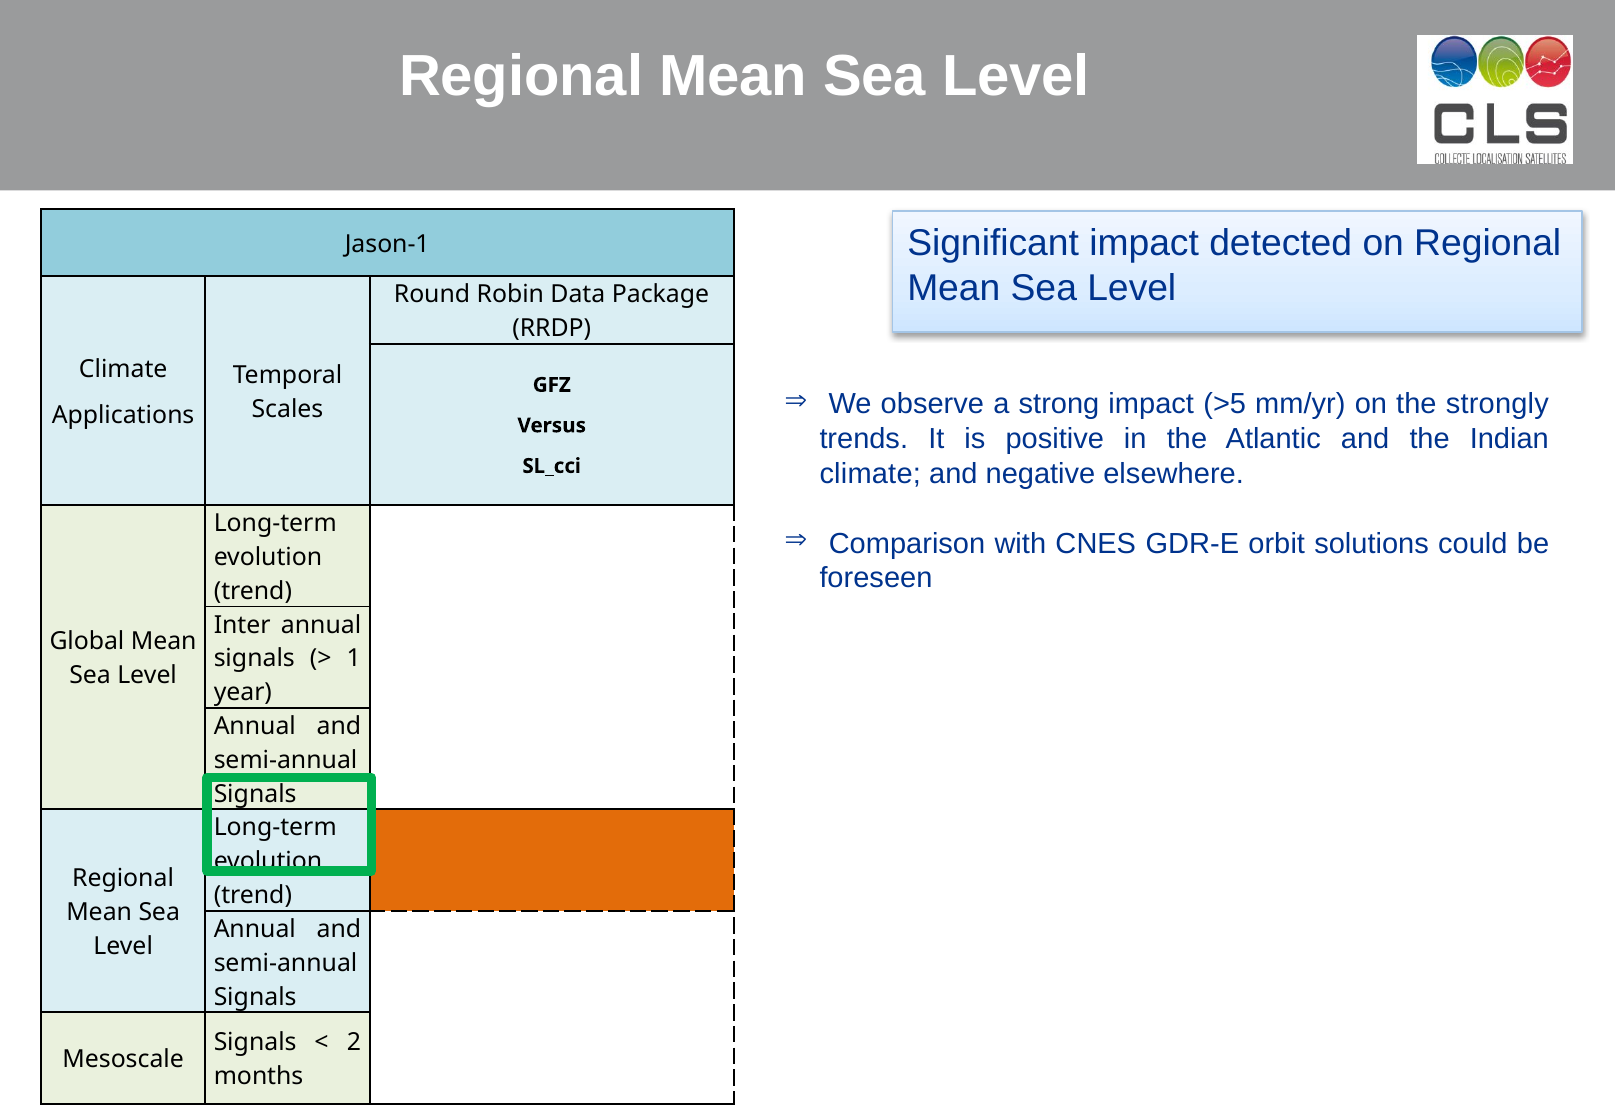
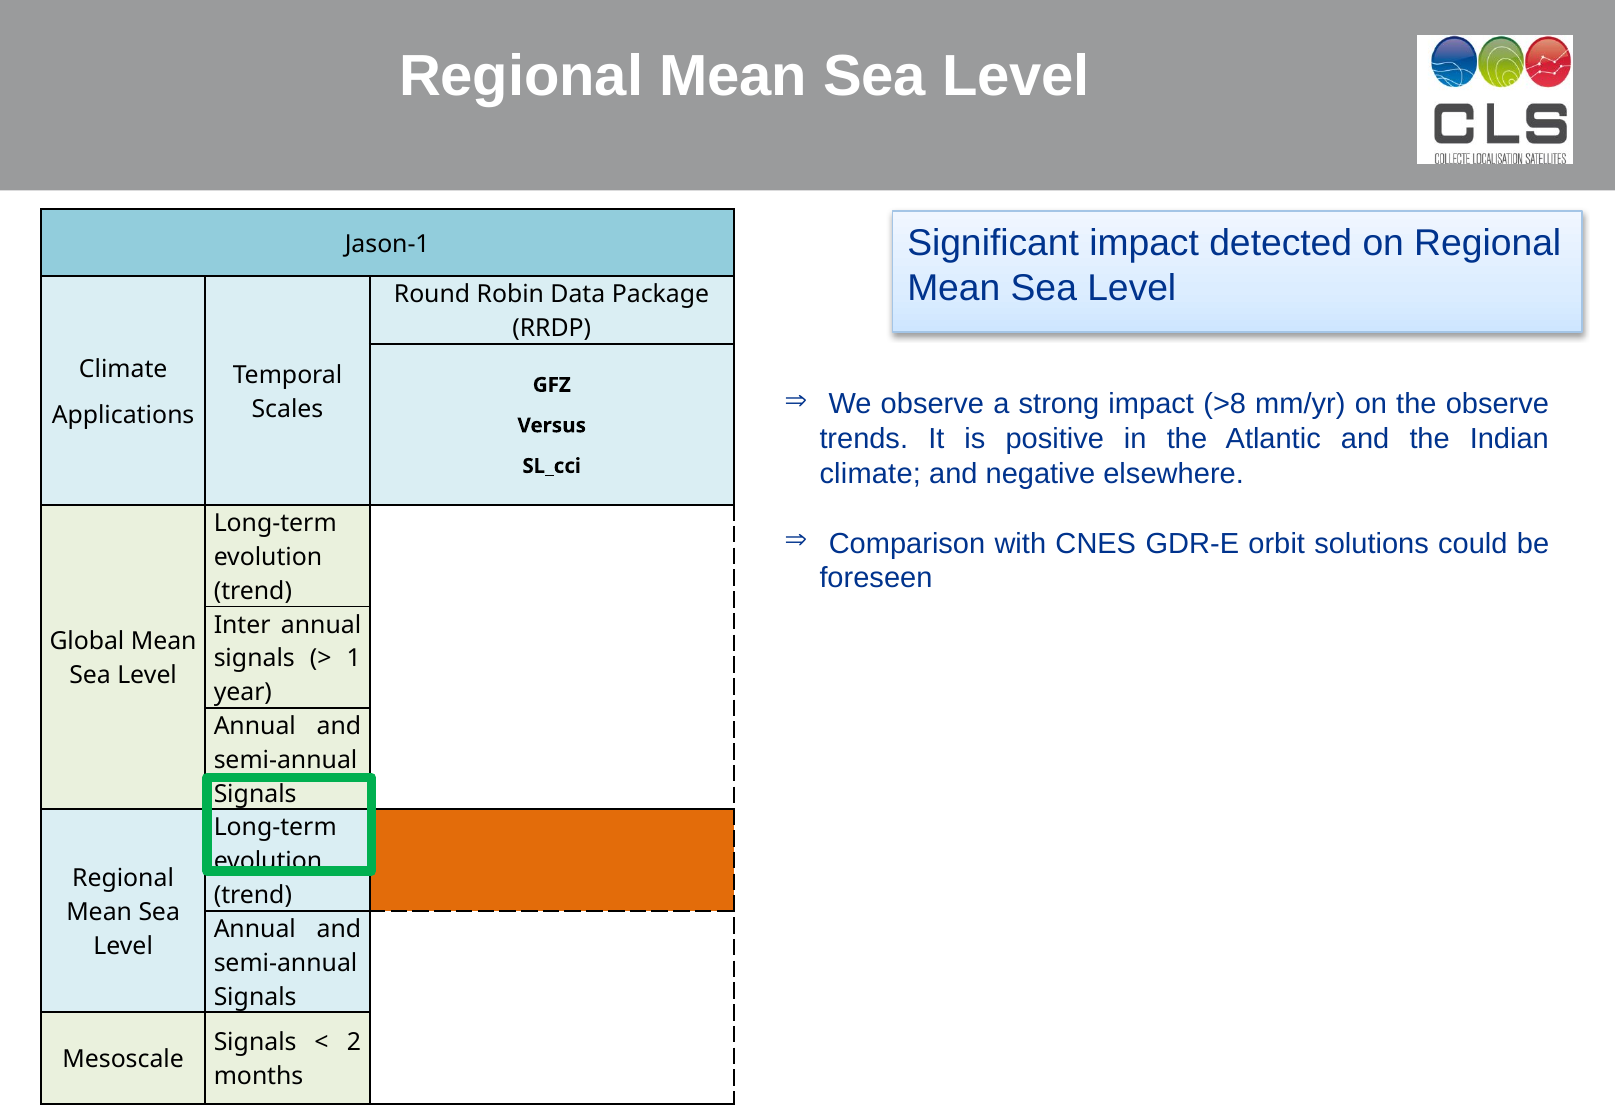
>5: >5 -> >8
the strongly: strongly -> observe
